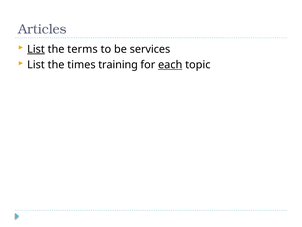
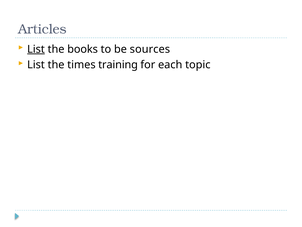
terms: terms -> books
services: services -> sources
each underline: present -> none
